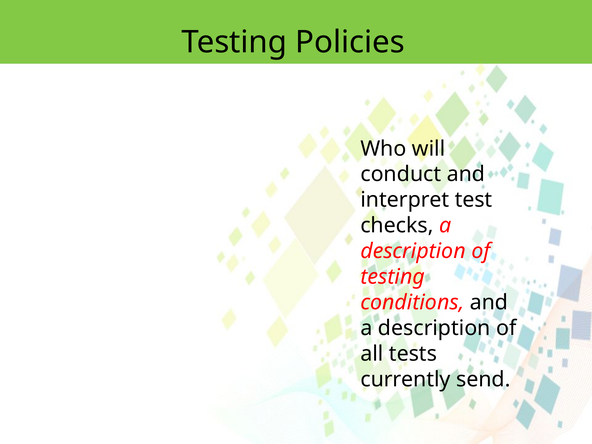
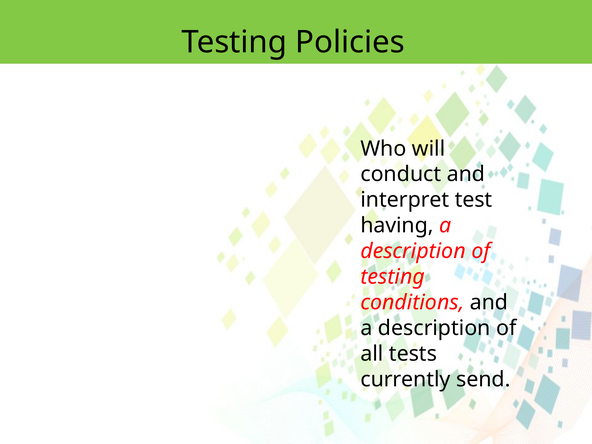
checks: checks -> having
